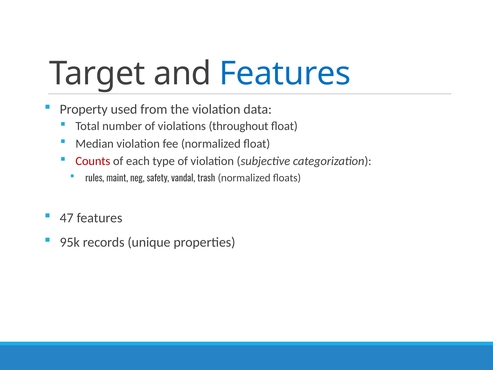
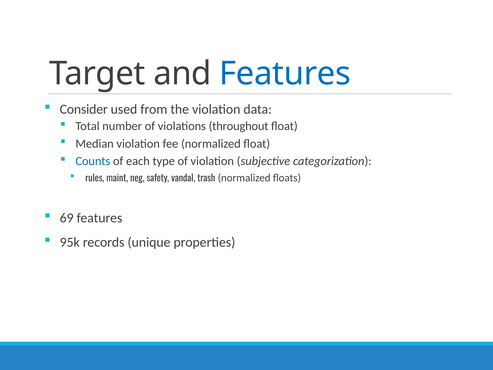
Property: Property -> Consider
Counts colour: red -> blue
47: 47 -> 69
